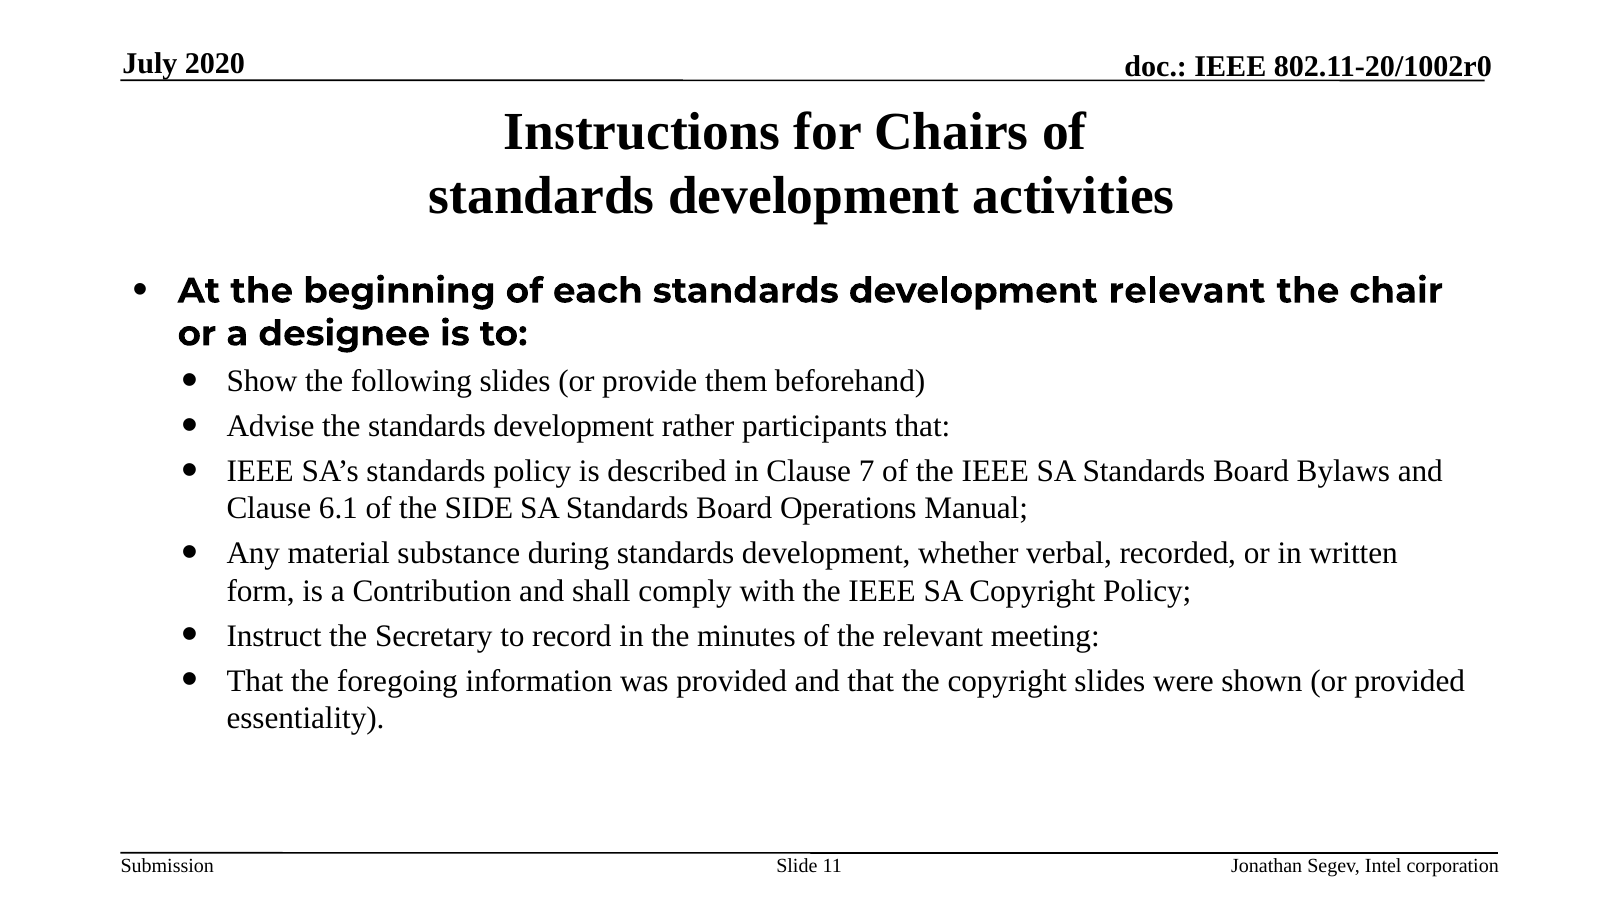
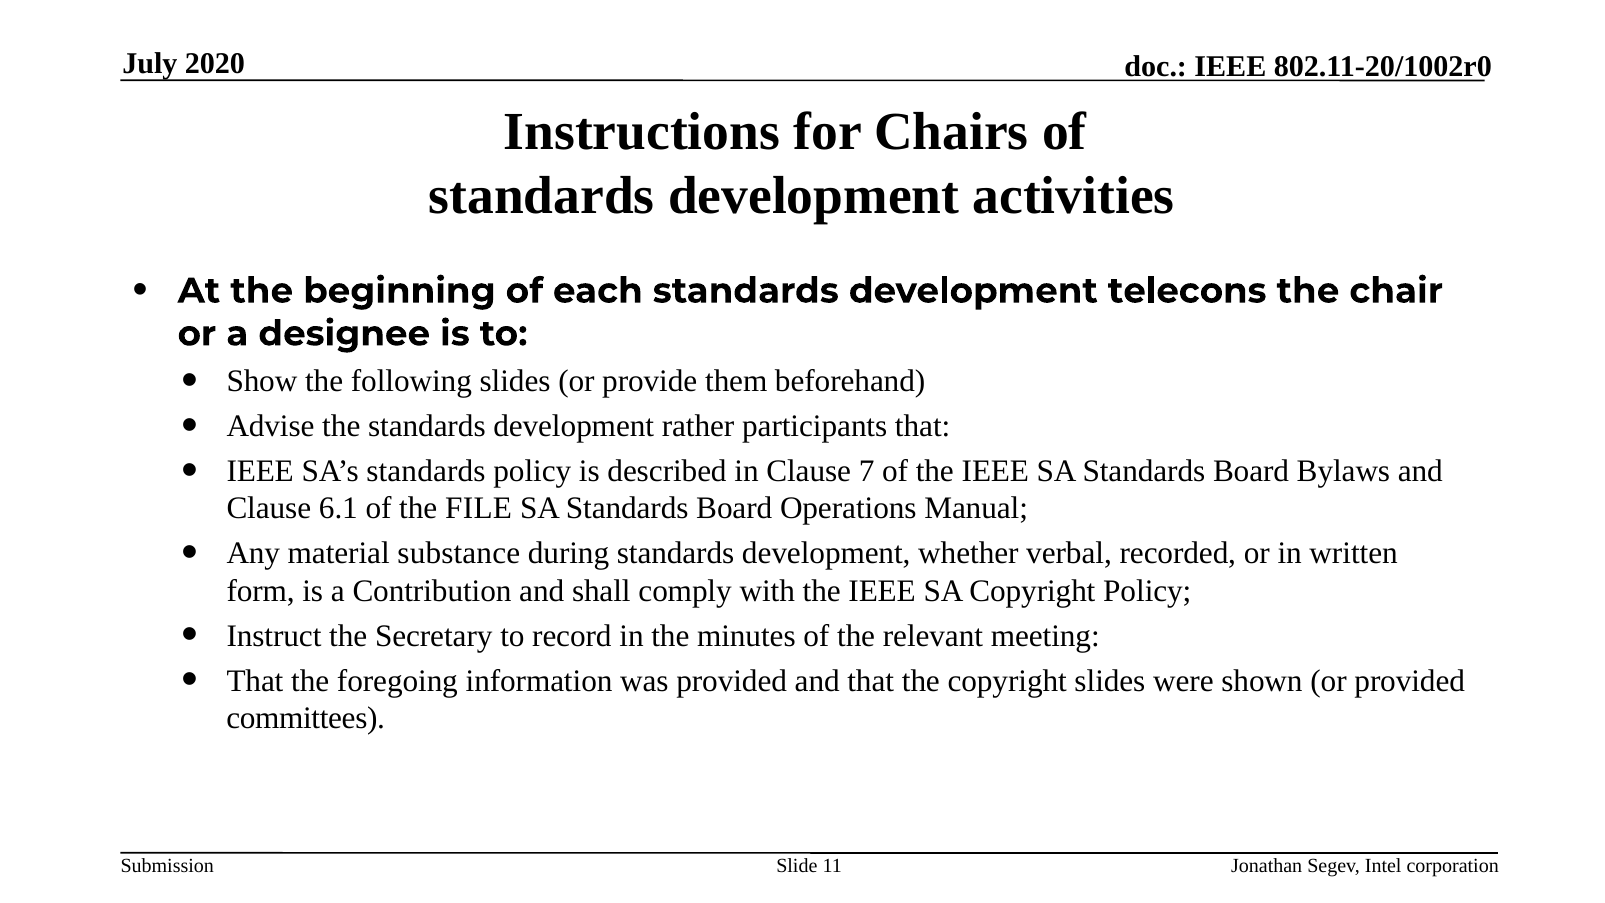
development relevant: relevant -> telecons
SIDE: SIDE -> FILE
essentiality: essentiality -> committees
